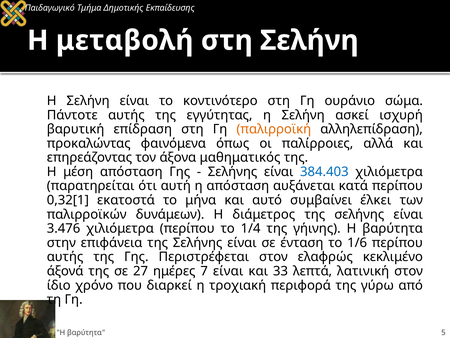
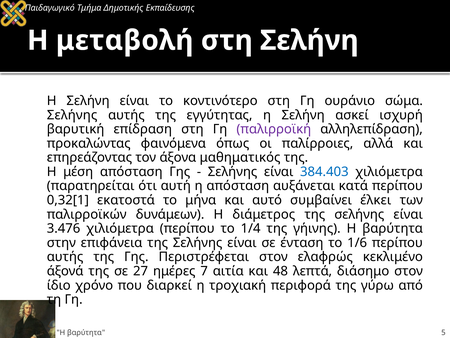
Πάντοτε at (72, 115): Πάντοτε -> Σελήνης
παλιρροϊκή colour: orange -> purple
7 είναι: είναι -> αιτία
33: 33 -> 48
λατινική: λατινική -> διάσημο
